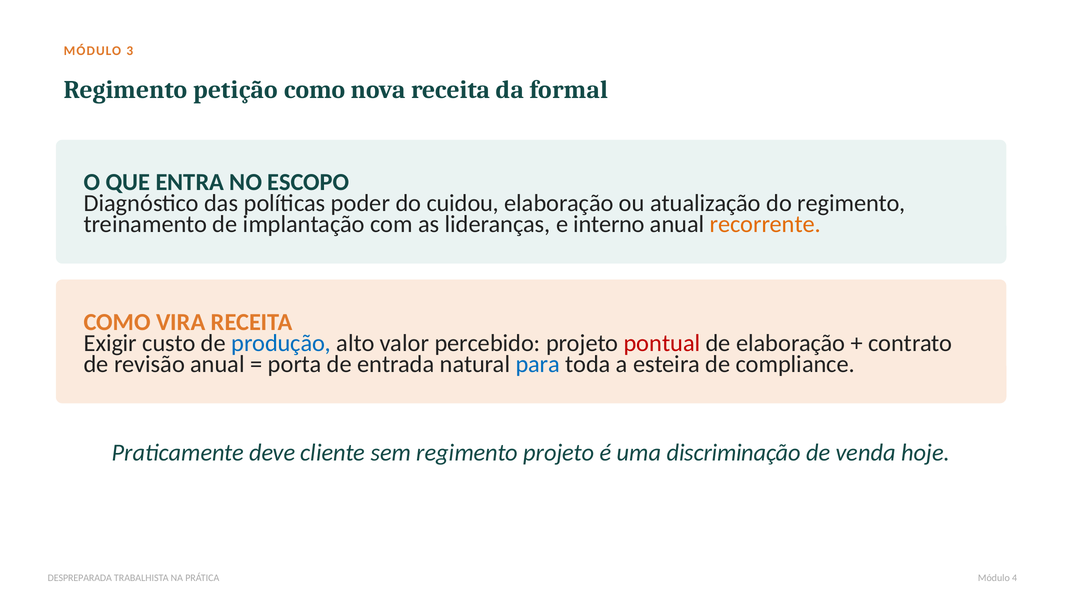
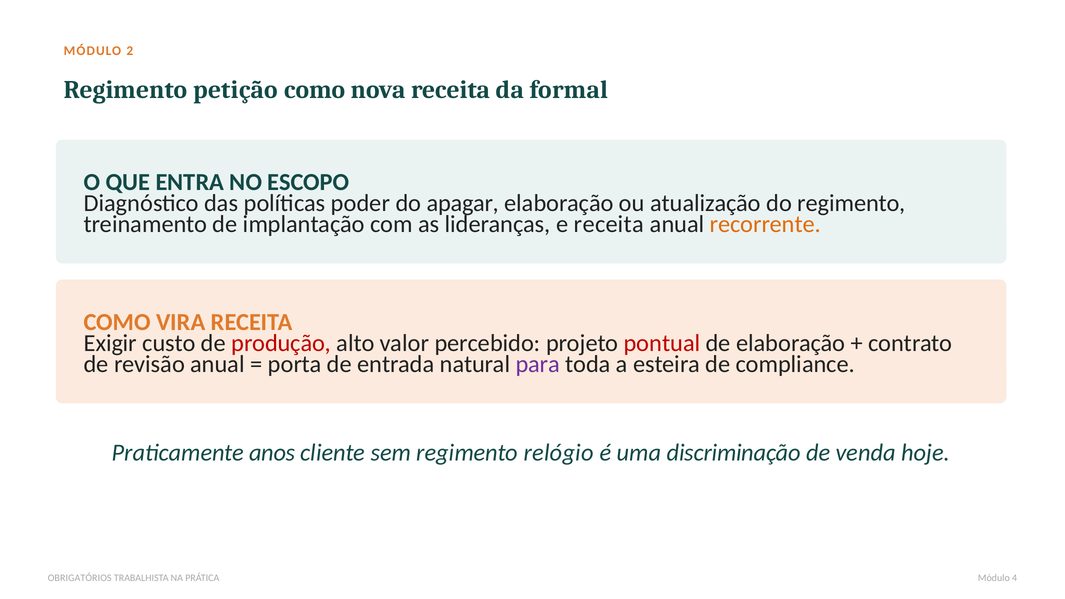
3: 3 -> 2
cuidou: cuidou -> apagar
e interno: interno -> receita
produção colour: blue -> red
para colour: blue -> purple
deve: deve -> anos
regimento projeto: projeto -> relógio
DESPREPARADA: DESPREPARADA -> OBRIGATÓRIOS
